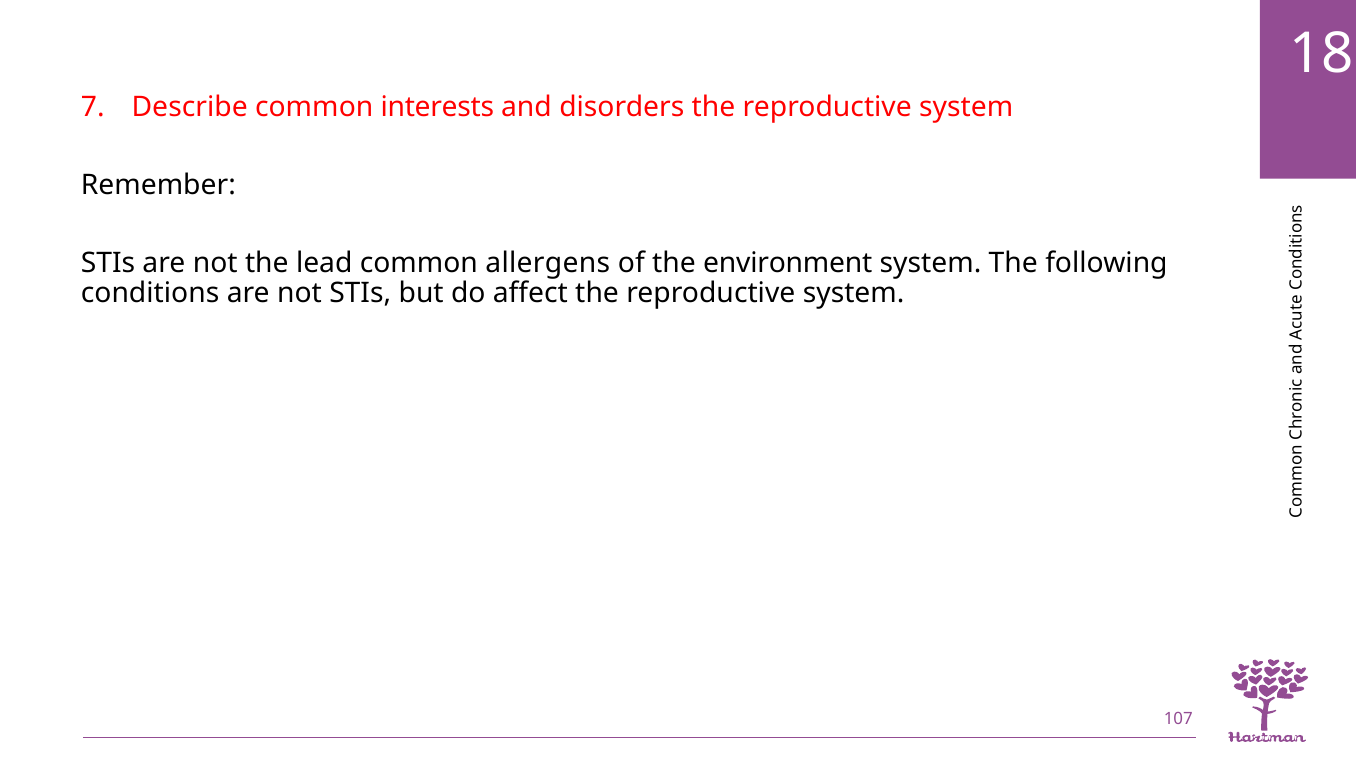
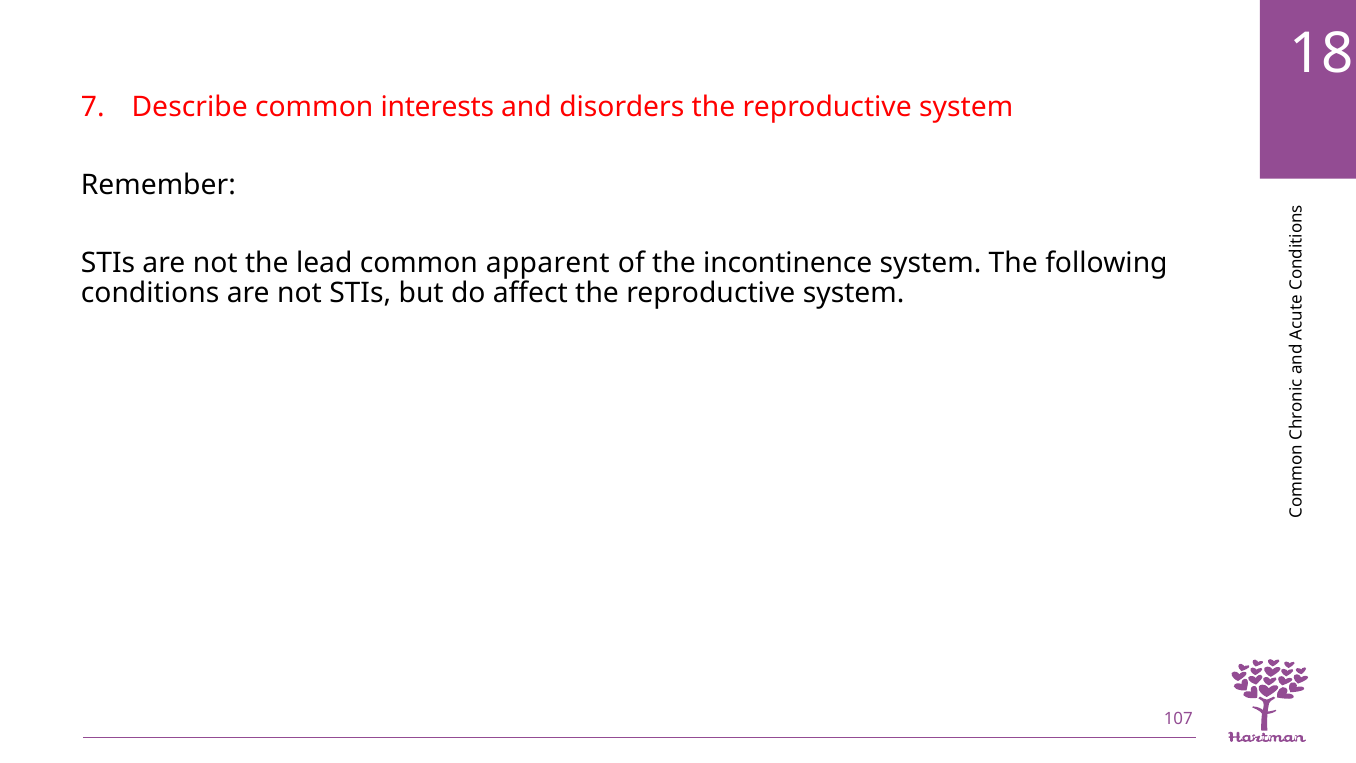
allergens: allergens -> apparent
environment: environment -> incontinence
